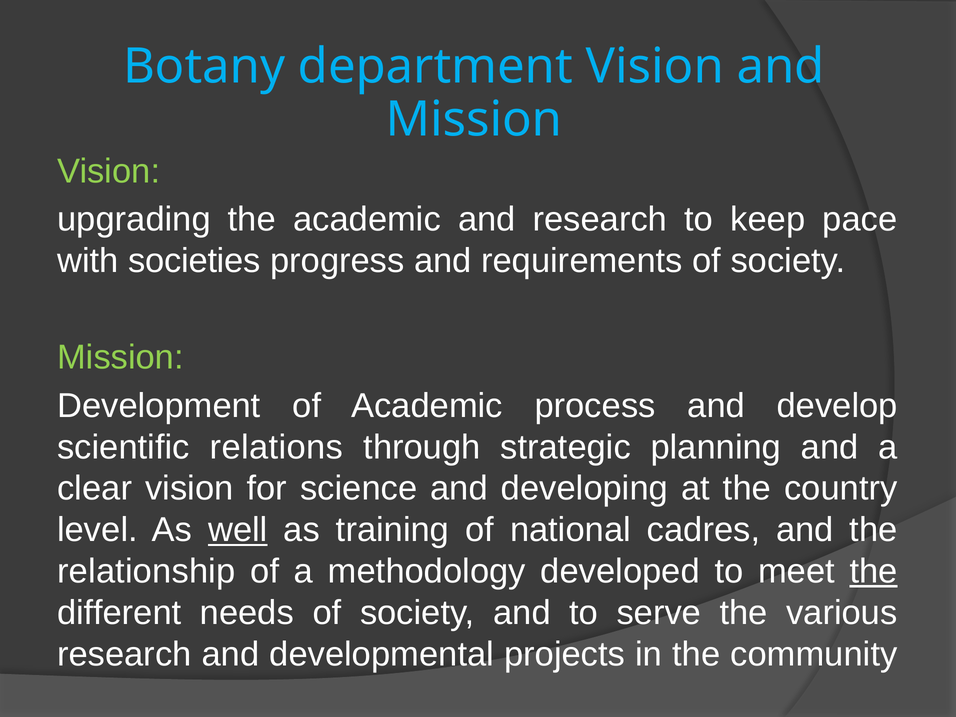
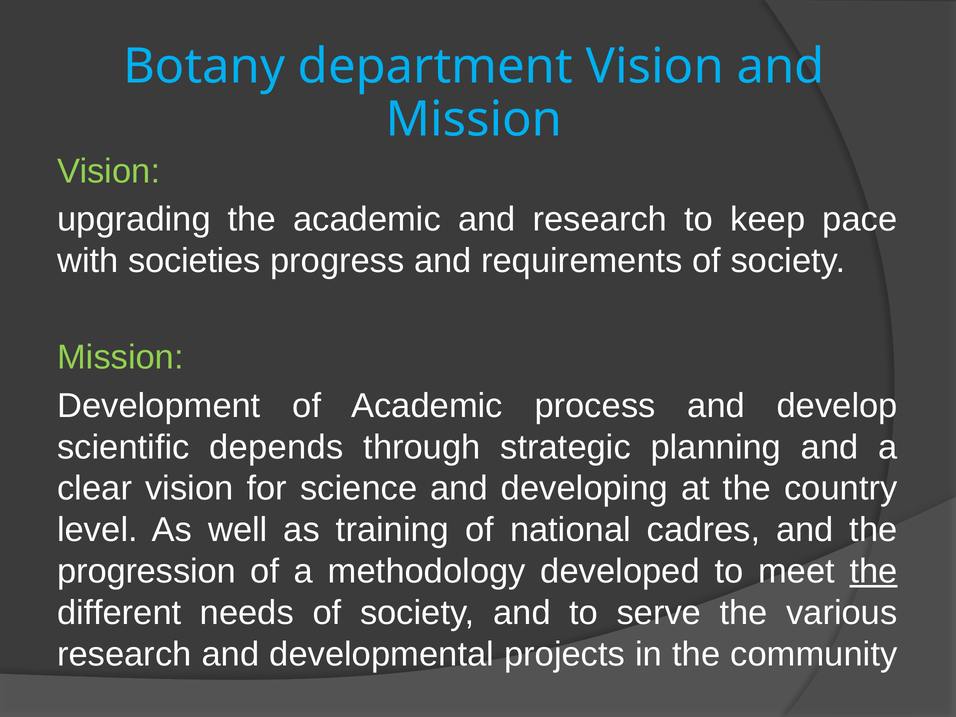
relations: relations -> depends
well underline: present -> none
relationship: relationship -> progression
